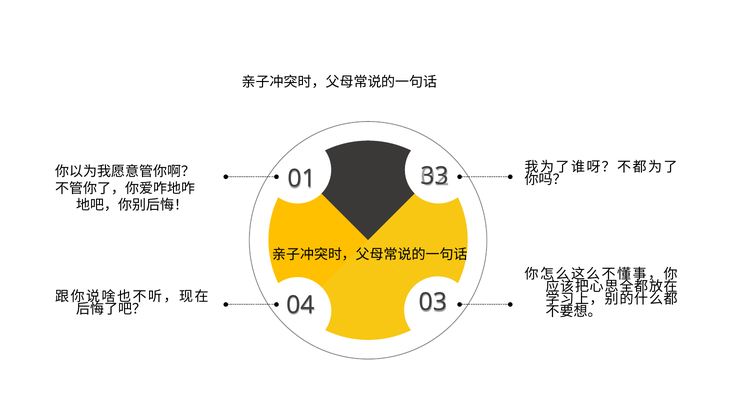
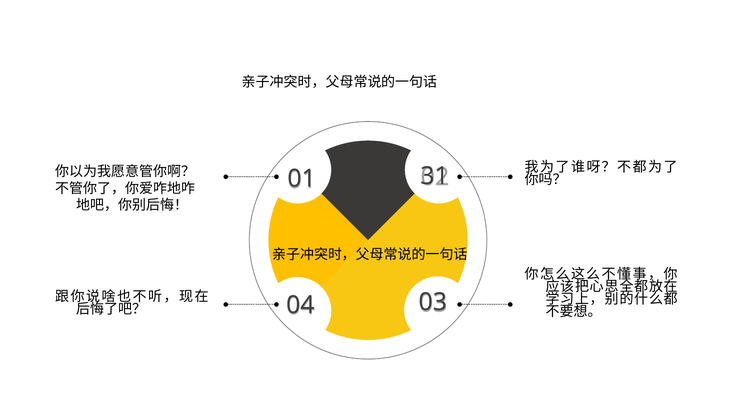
33: 33 -> 31
